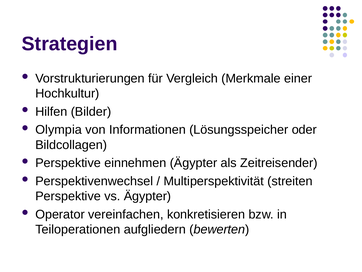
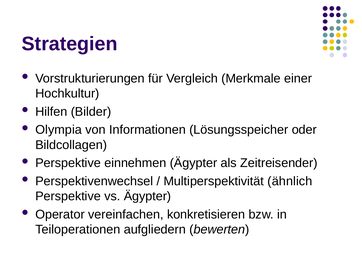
streiten: streiten -> ähnlich
